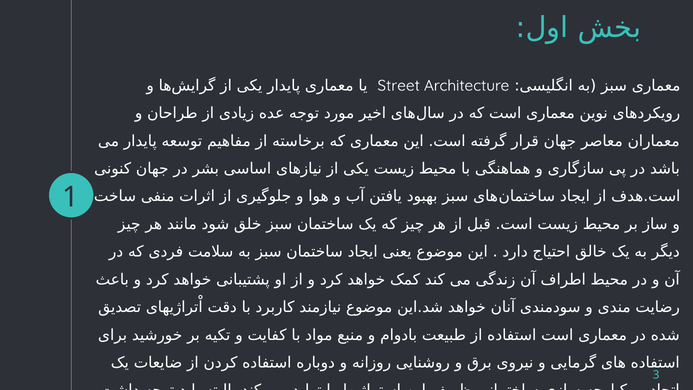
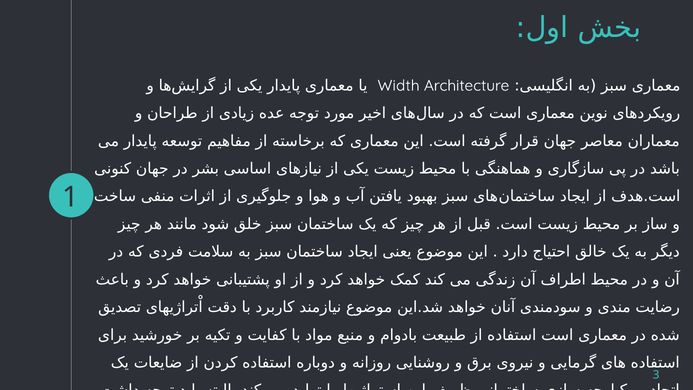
Street: Street -> Width
